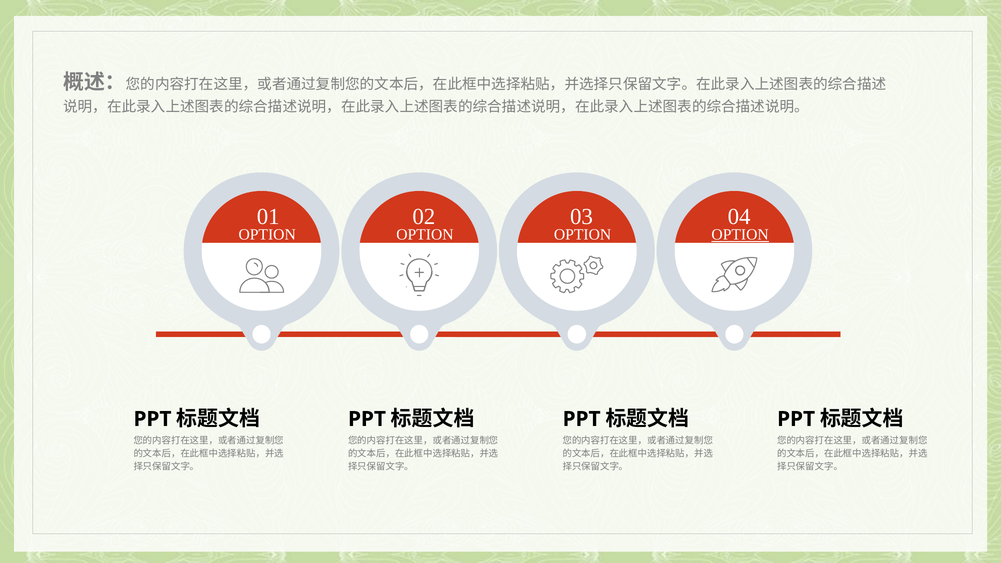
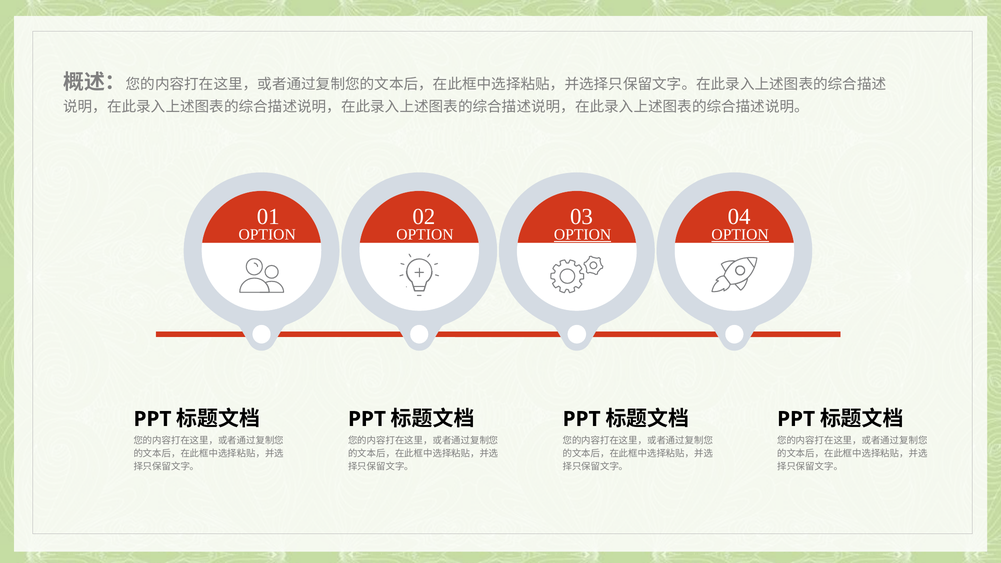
OPTION at (583, 235) underline: none -> present
